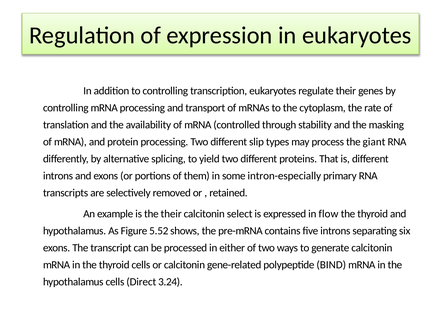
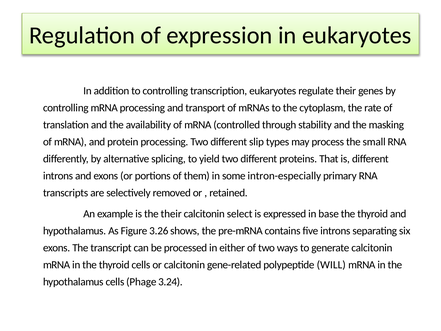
giant: giant -> small
flow: flow -> base
5.52: 5.52 -> 3.26
BIND: BIND -> WILL
Direct: Direct -> Phage
